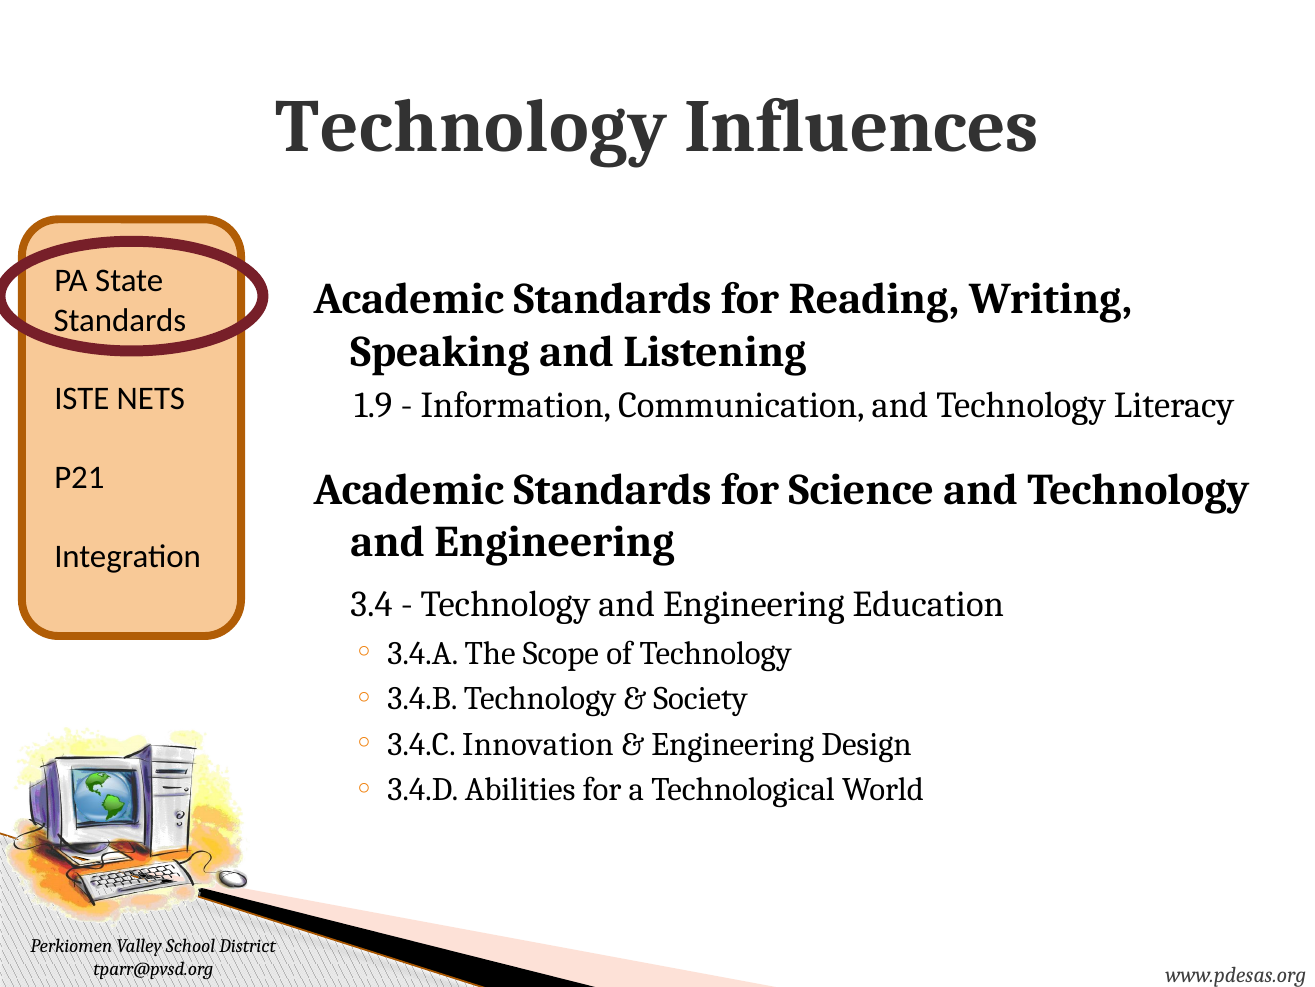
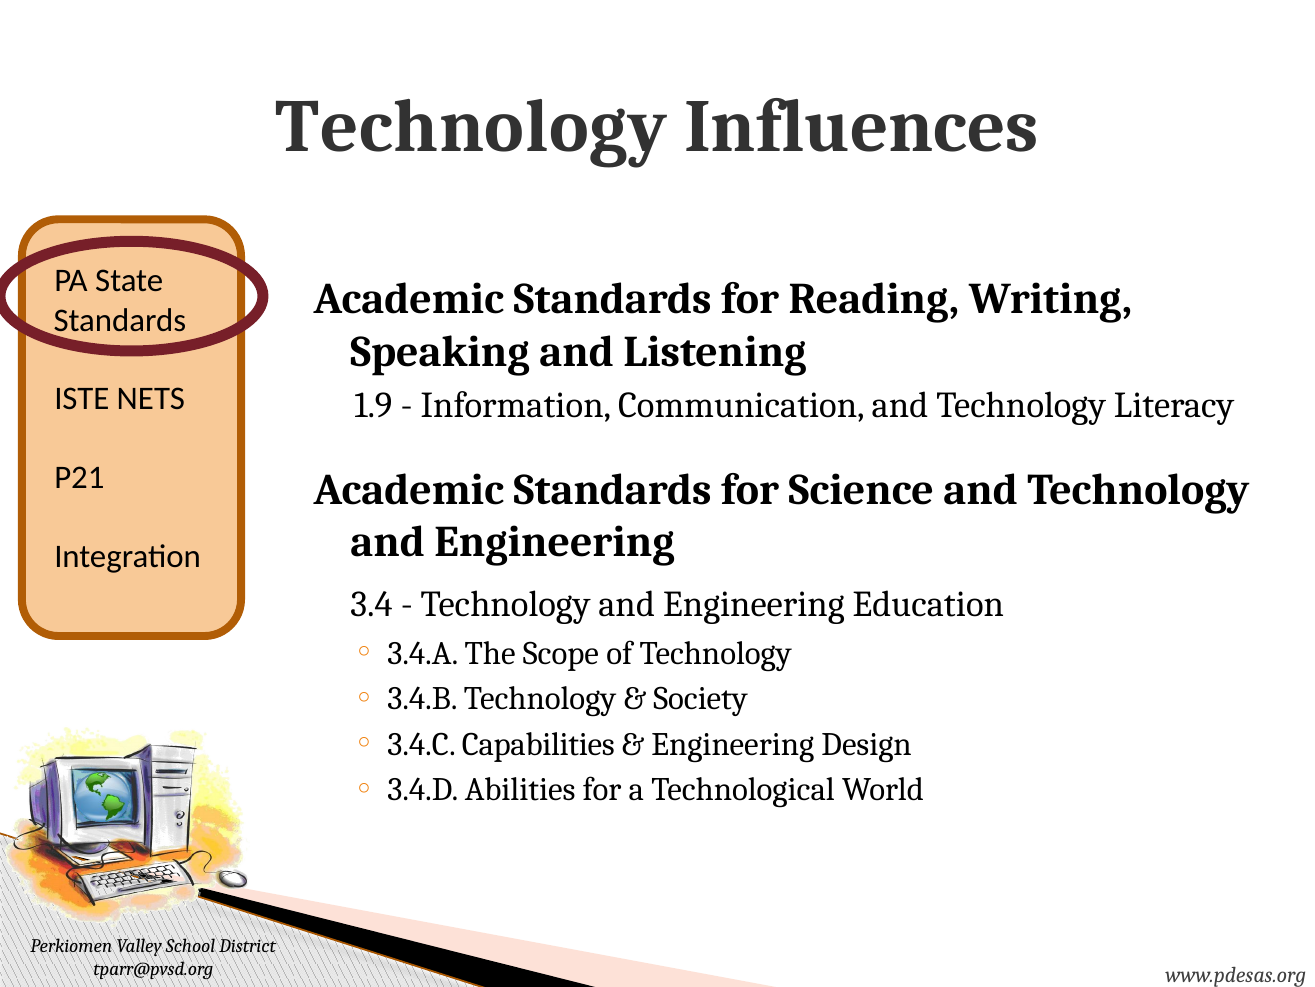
Innovation: Innovation -> Capabilities
